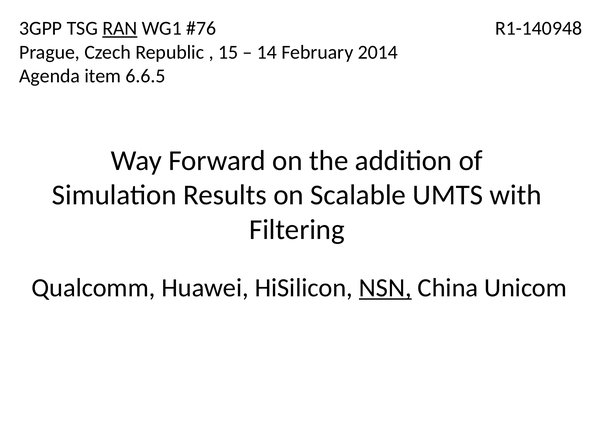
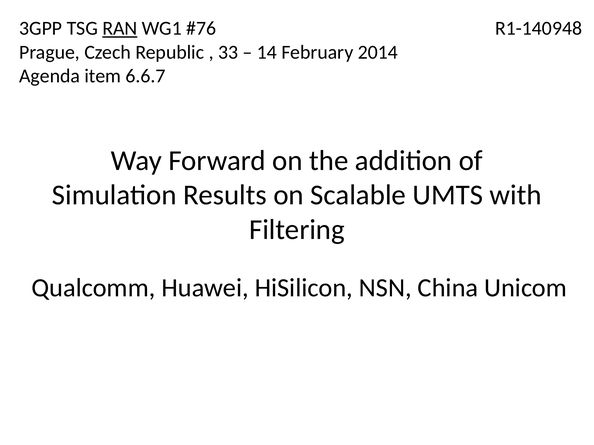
15: 15 -> 33
6.6.5: 6.6.5 -> 6.6.7
NSN underline: present -> none
